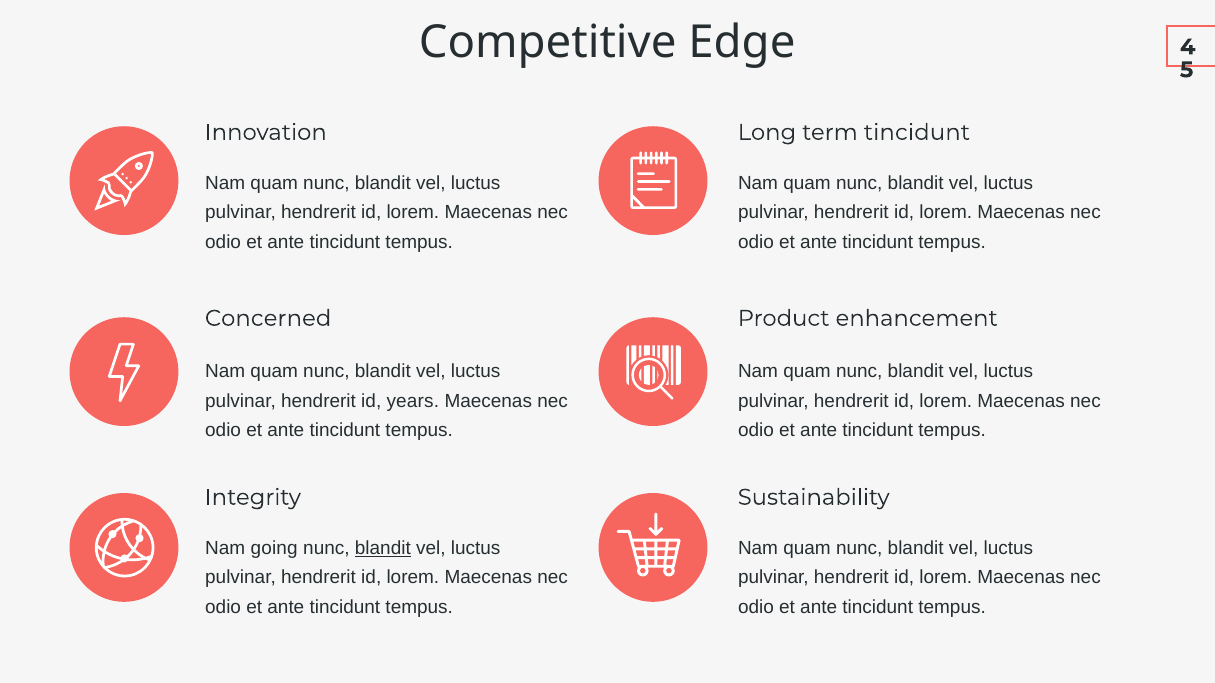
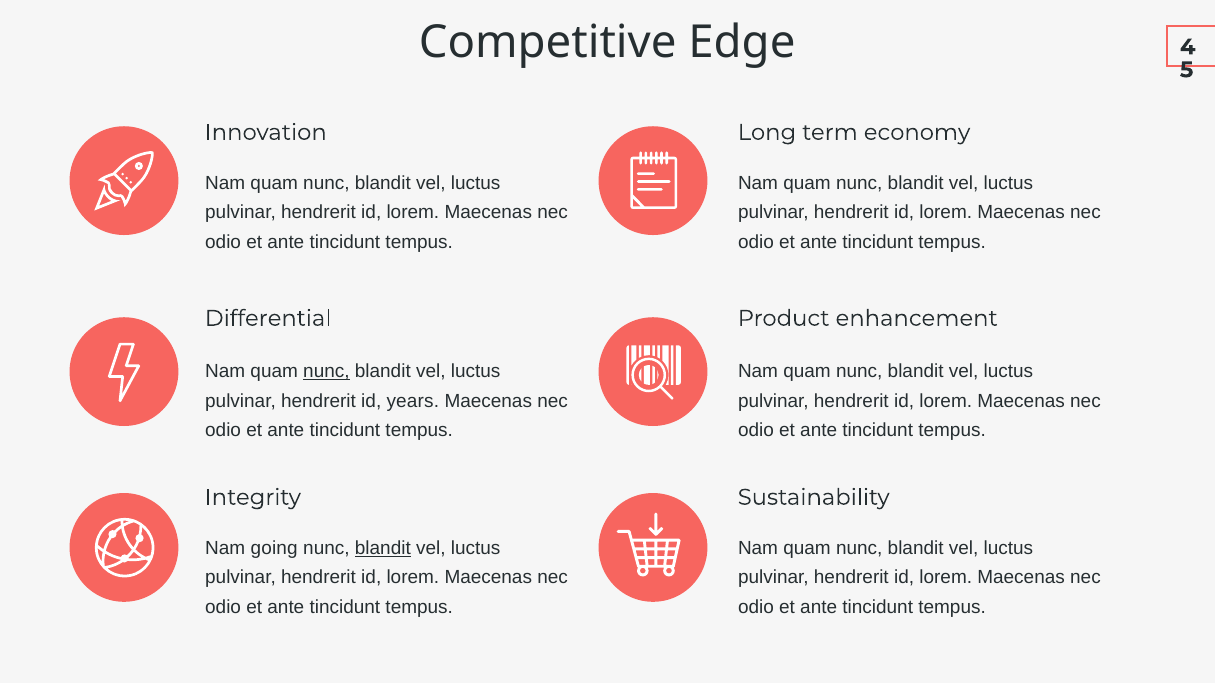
term tincidunt: tincidunt -> economy
Concerned: Concerned -> Differential
nunc at (326, 372) underline: none -> present
